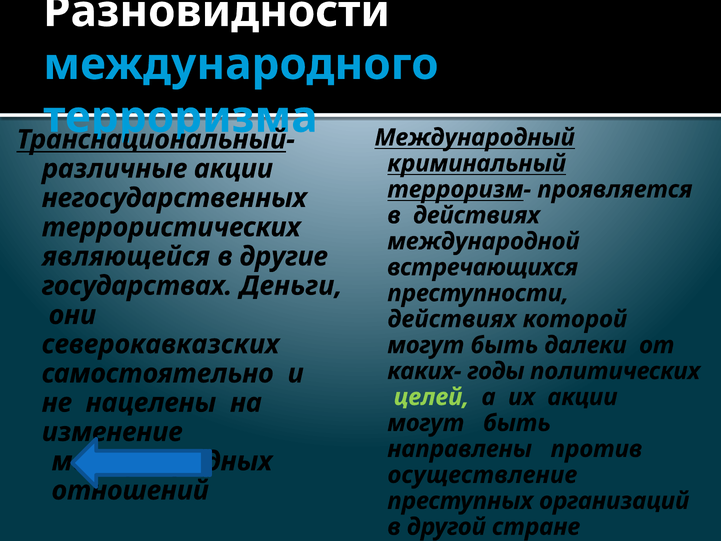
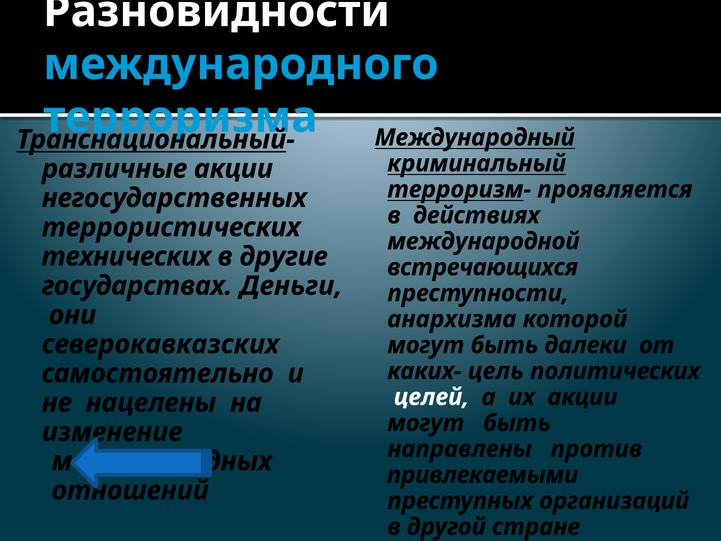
являющейся: являющейся -> технических
действиях at (452, 319): действиях -> анархизма
годы: годы -> цель
целей colour: light green -> white
осуществление: осуществление -> привлекаемыми
